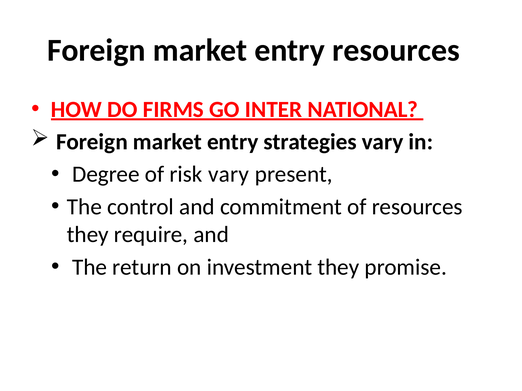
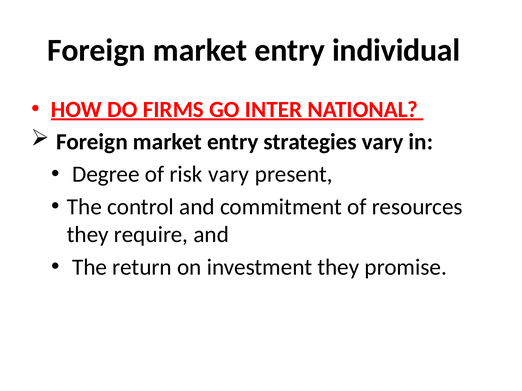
entry resources: resources -> individual
